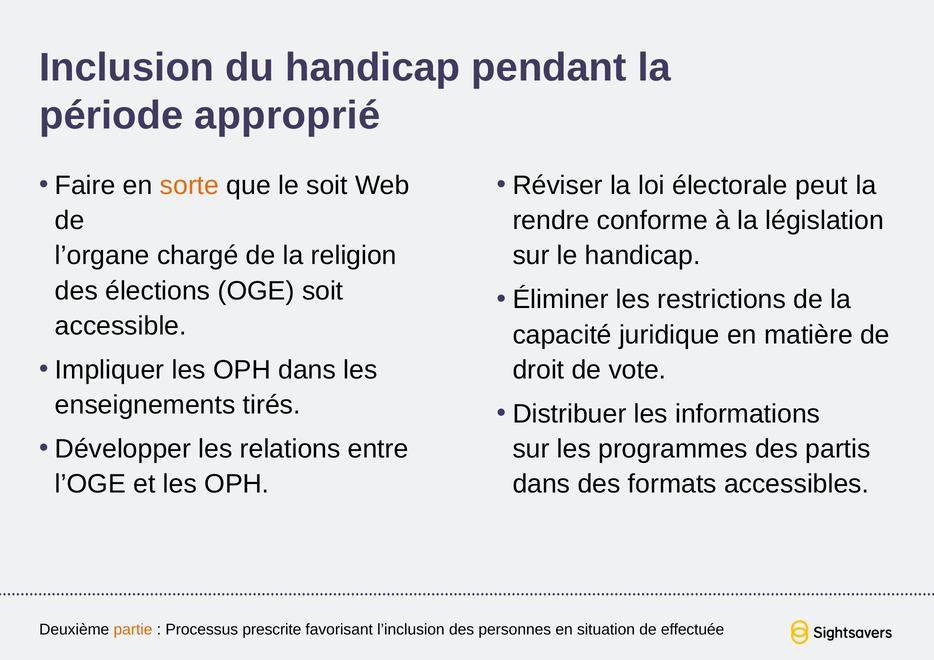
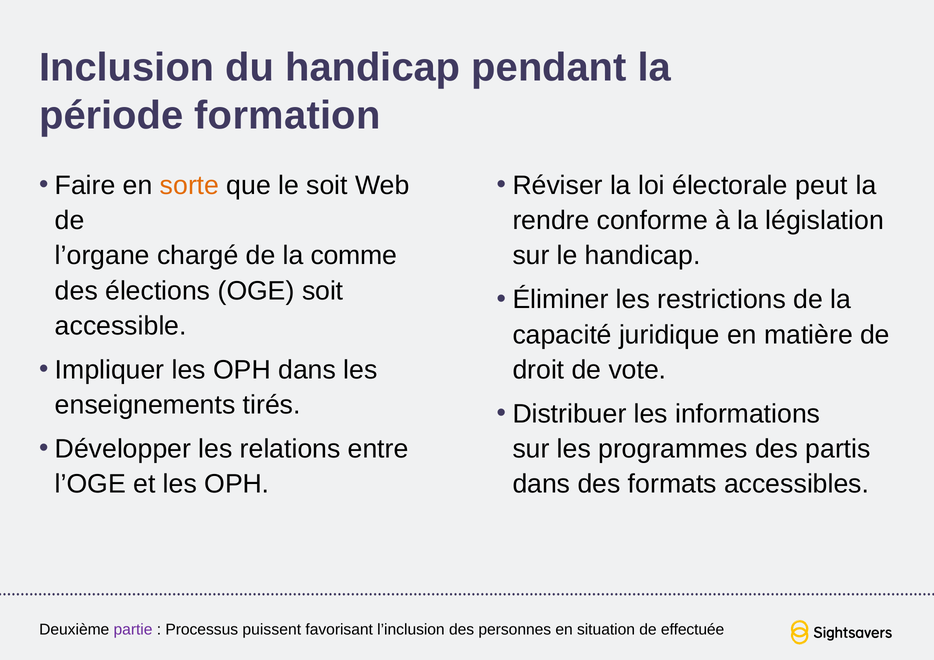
approprié: approprié -> formation
religion: religion -> comme
partie colour: orange -> purple
prescrite: prescrite -> puissent
